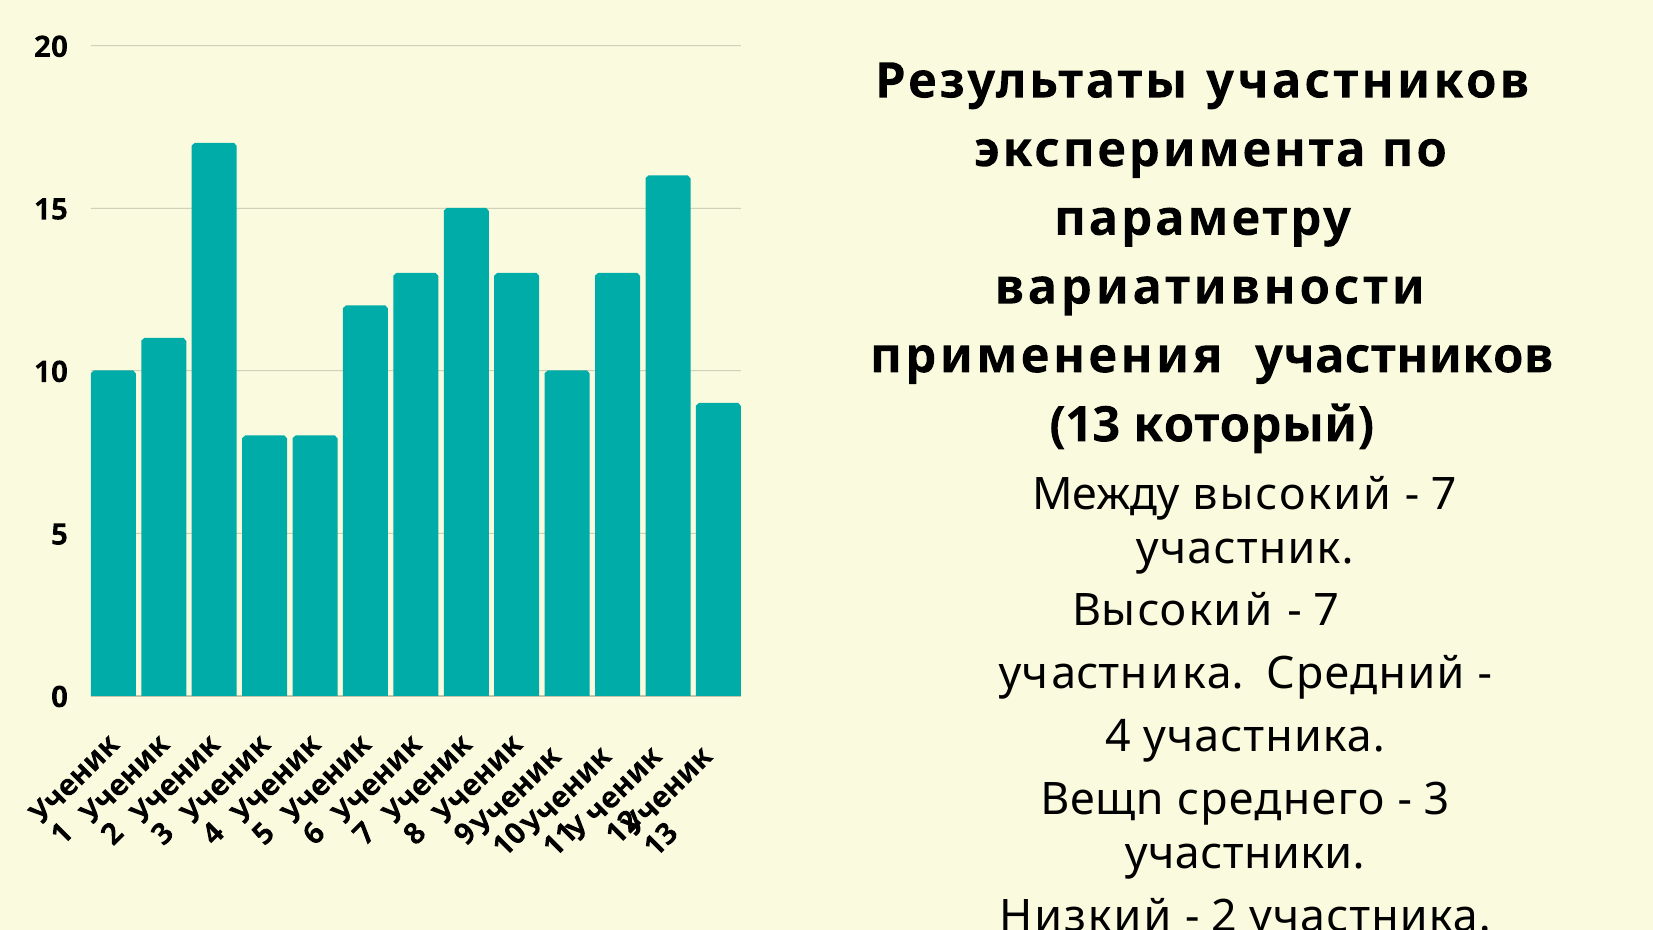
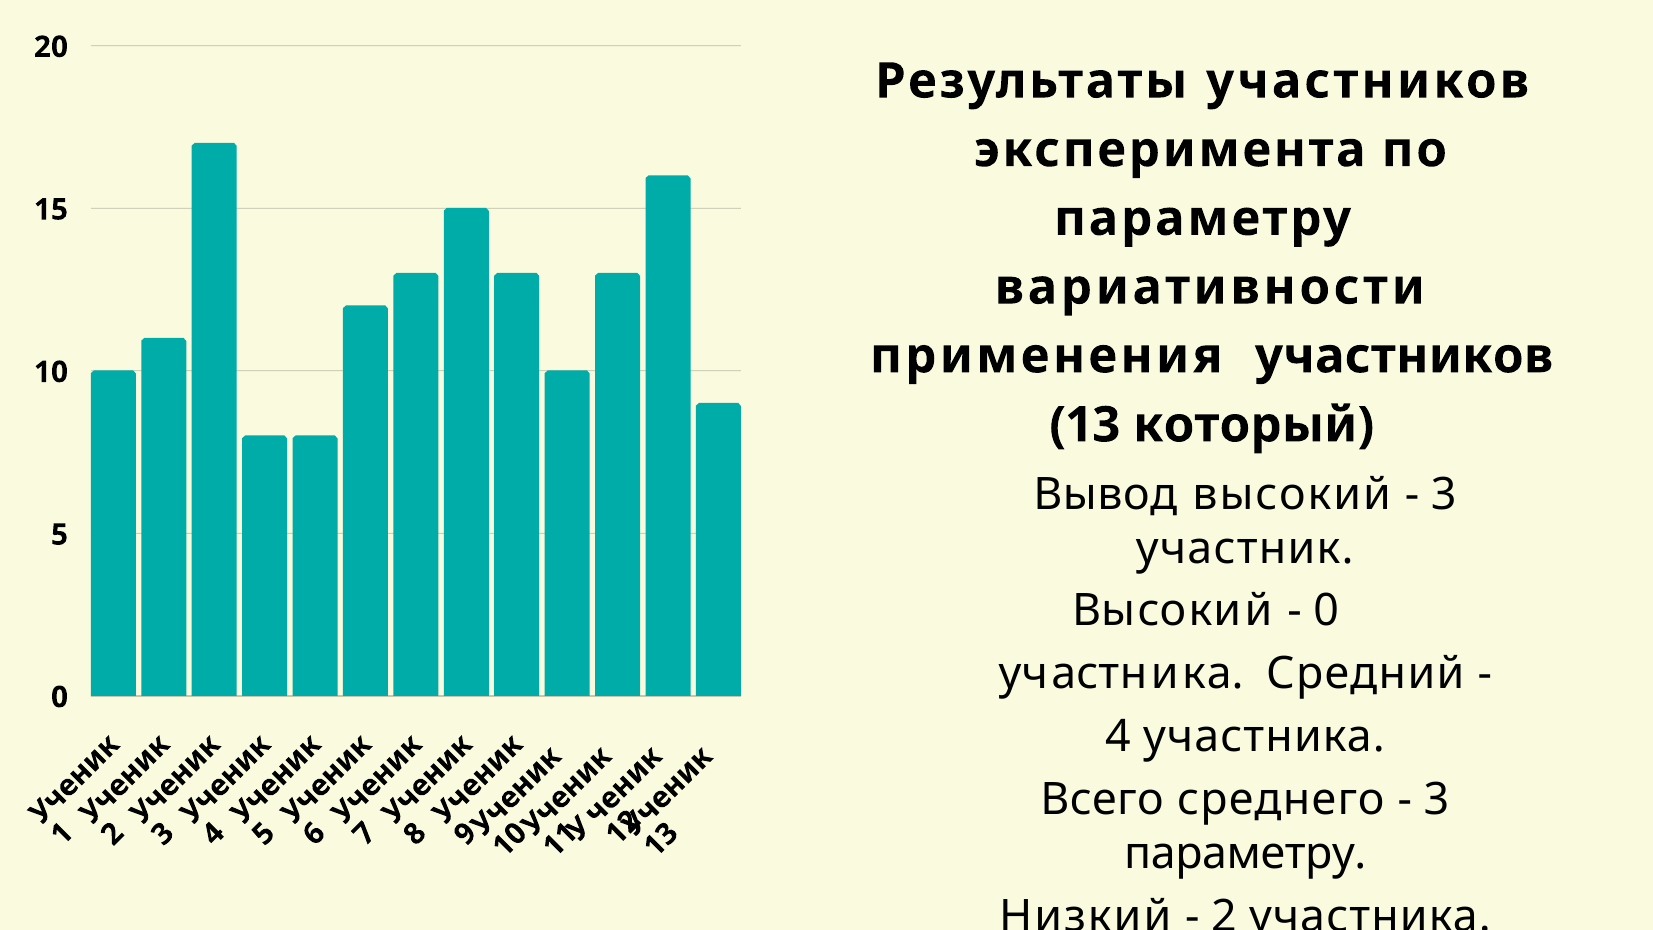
Между: Между -> Вывод
7 at (1444, 494): 7 -> 3
7 at (1326, 611): 7 -> 0
Вещn: Вещn -> Всего
участники at (1245, 854): участники -> параметру
